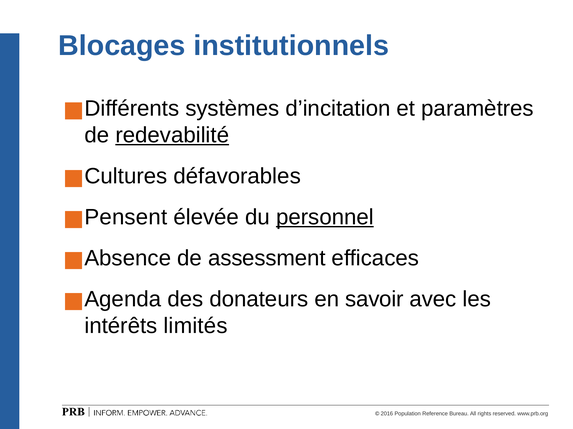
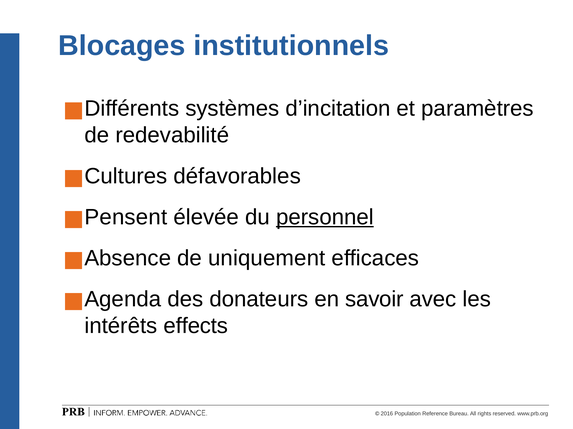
redevabilité underline: present -> none
assessment: assessment -> uniquement
limités: limités -> effects
